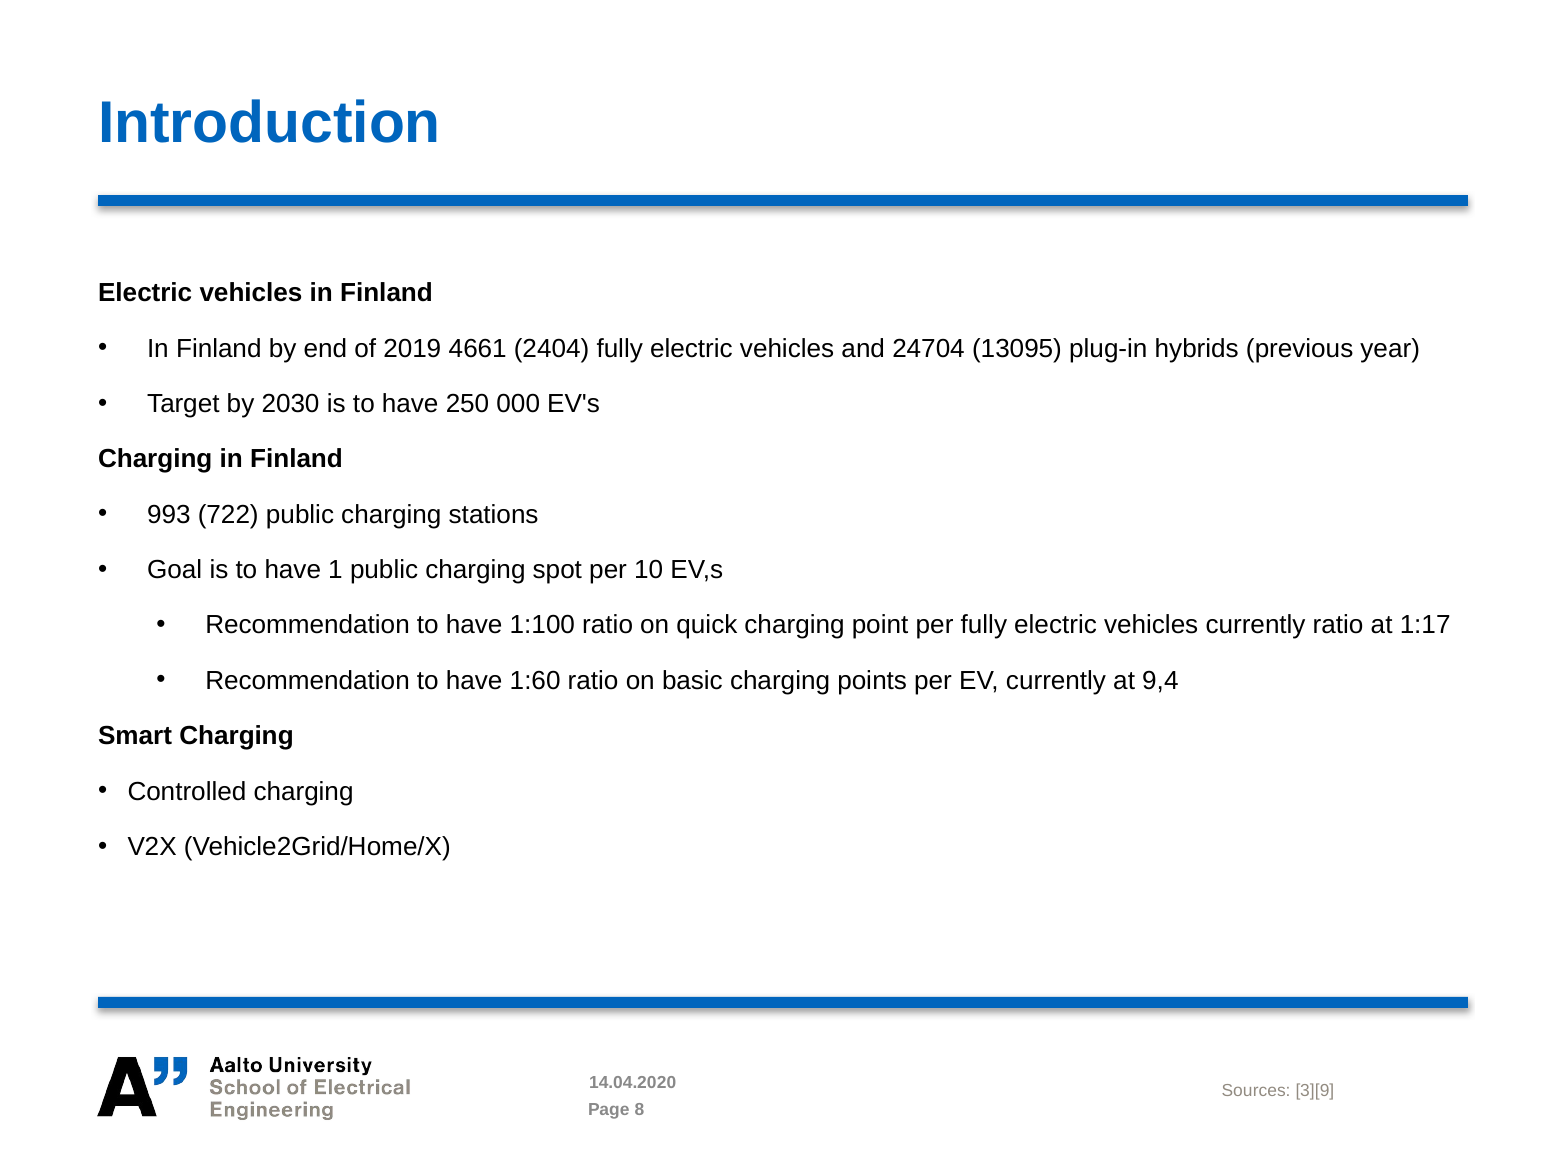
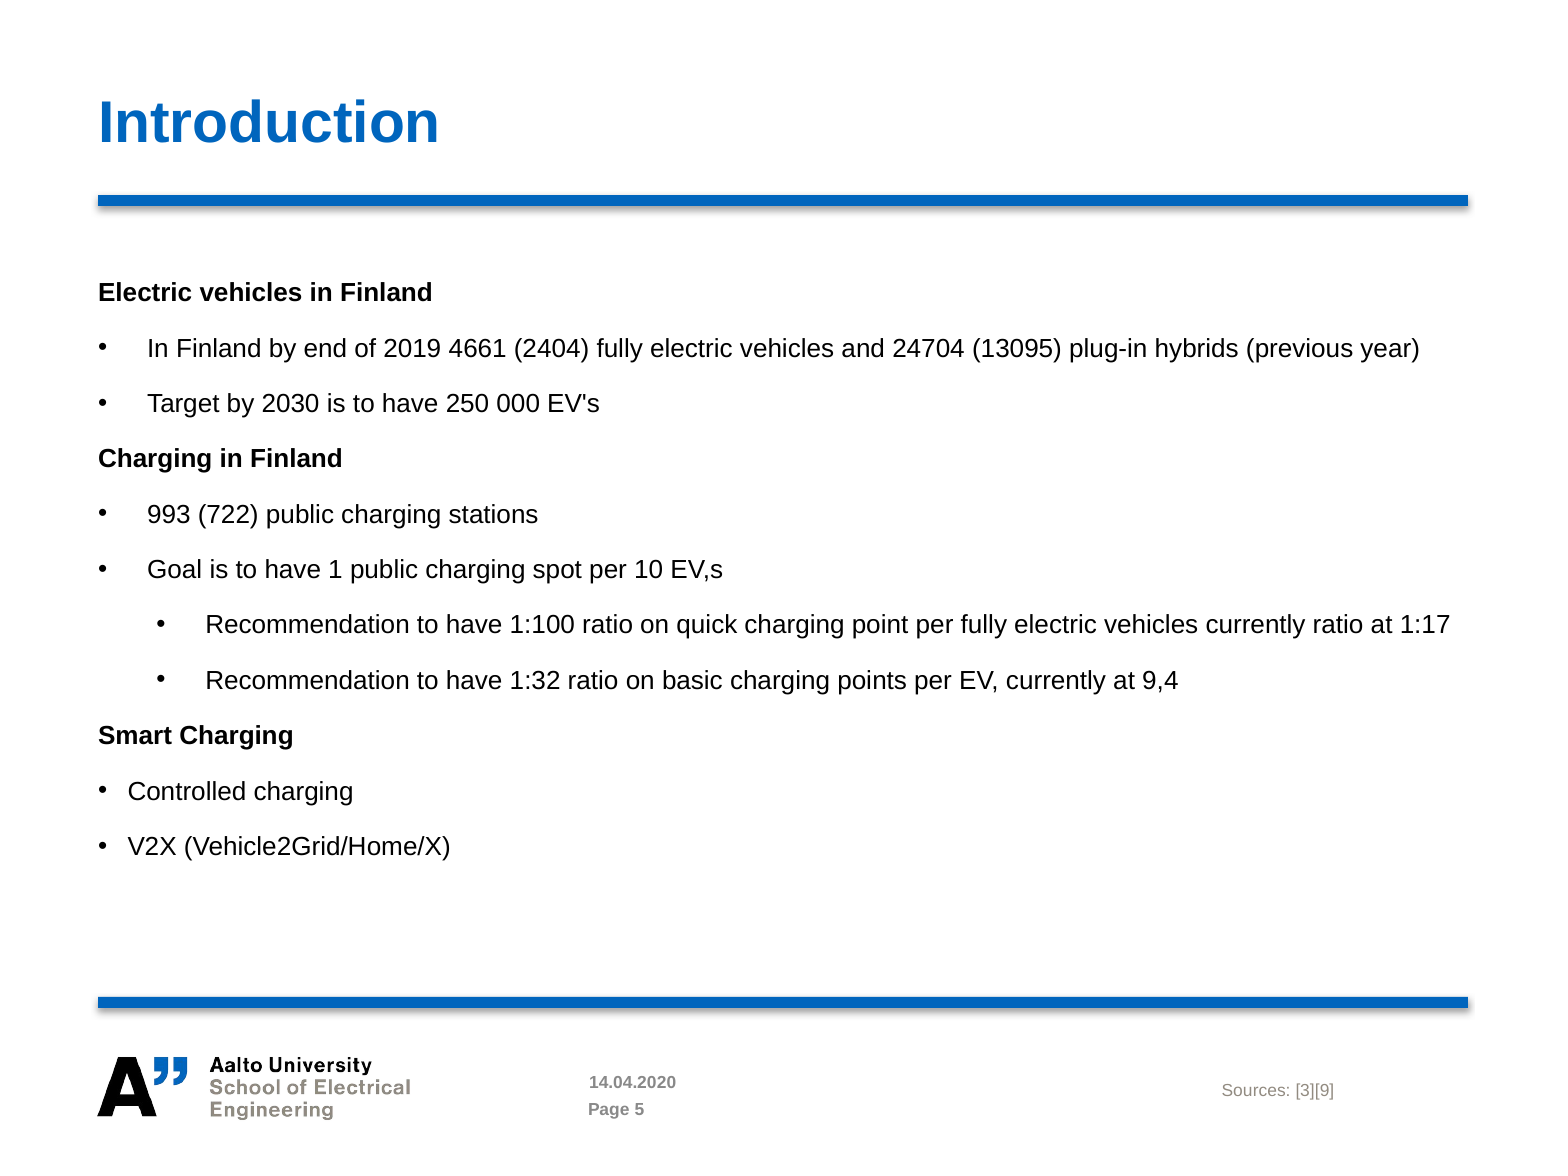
1:60: 1:60 -> 1:32
8: 8 -> 5
